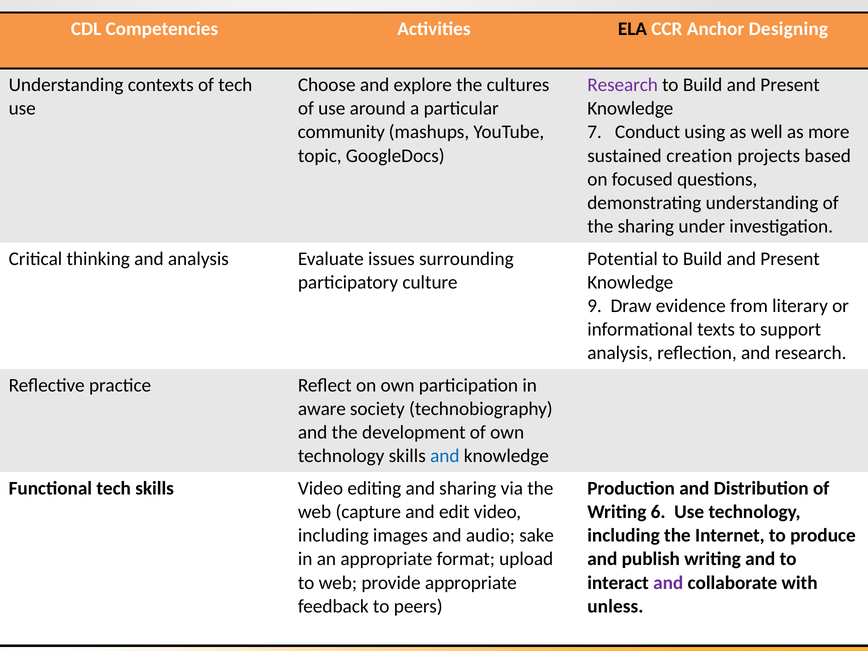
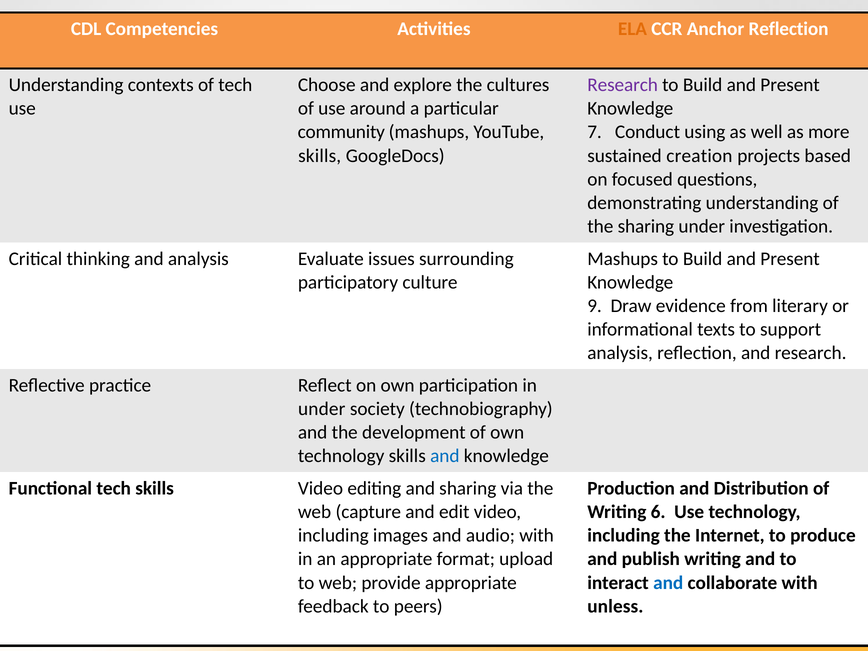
ELA colour: black -> orange
Anchor Designing: Designing -> Reflection
topic at (320, 156): topic -> skills
Potential at (623, 259): Potential -> Mashups
aware at (322, 409): aware -> under
audio sake: sake -> with
and at (668, 583) colour: purple -> blue
